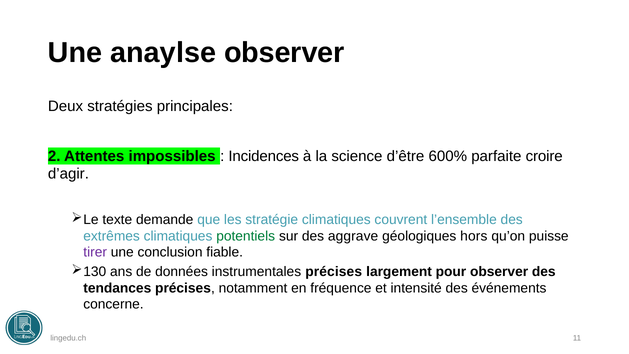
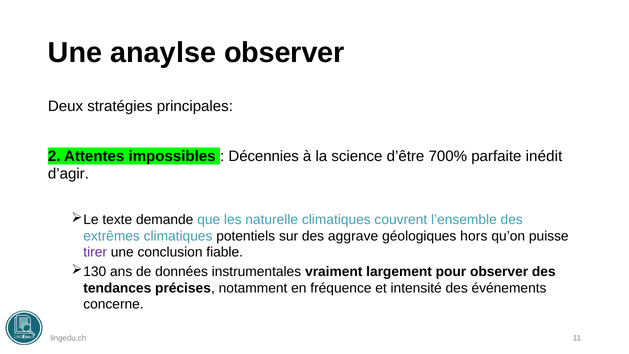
Incidences: Incidences -> Décennies
600%: 600% -> 700%
croire: croire -> inédit
stratégie: stratégie -> naturelle
potentiels colour: green -> black
instrumentales précises: précises -> vraiment
